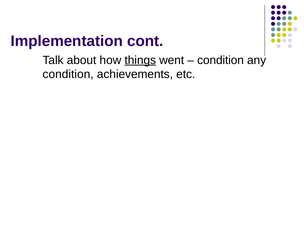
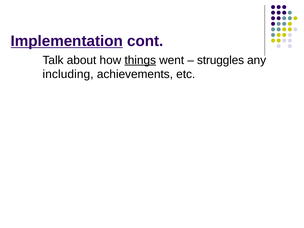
Implementation underline: none -> present
condition at (221, 60): condition -> struggles
condition at (68, 74): condition -> including
